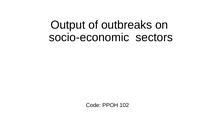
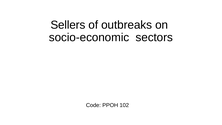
Output: Output -> Sellers
